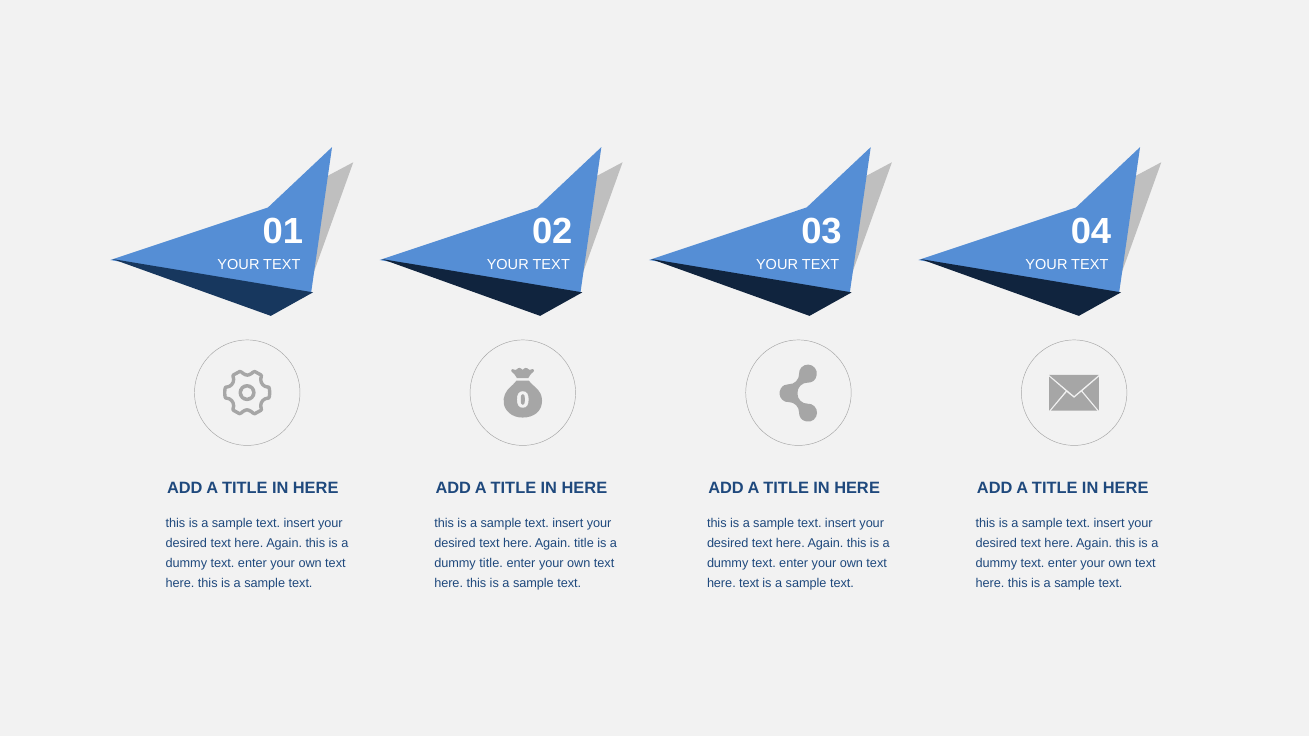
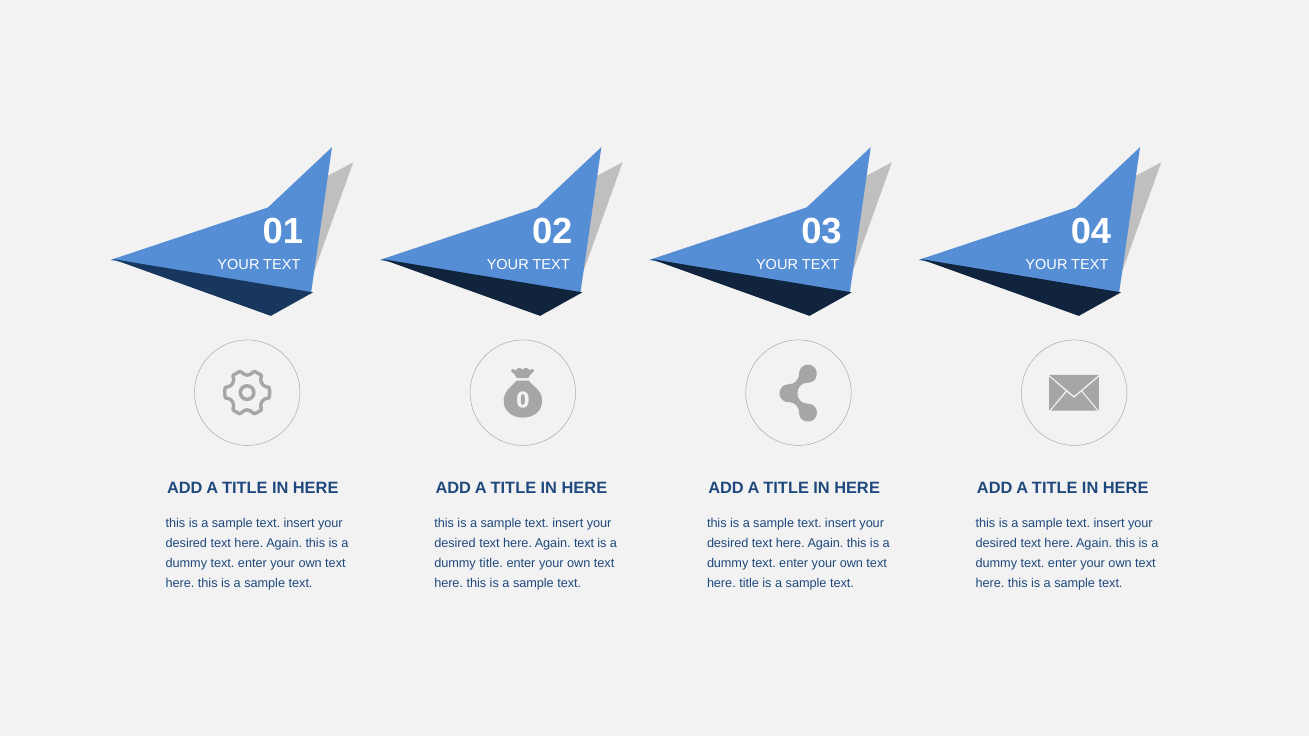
Again title: title -> text
here text: text -> title
